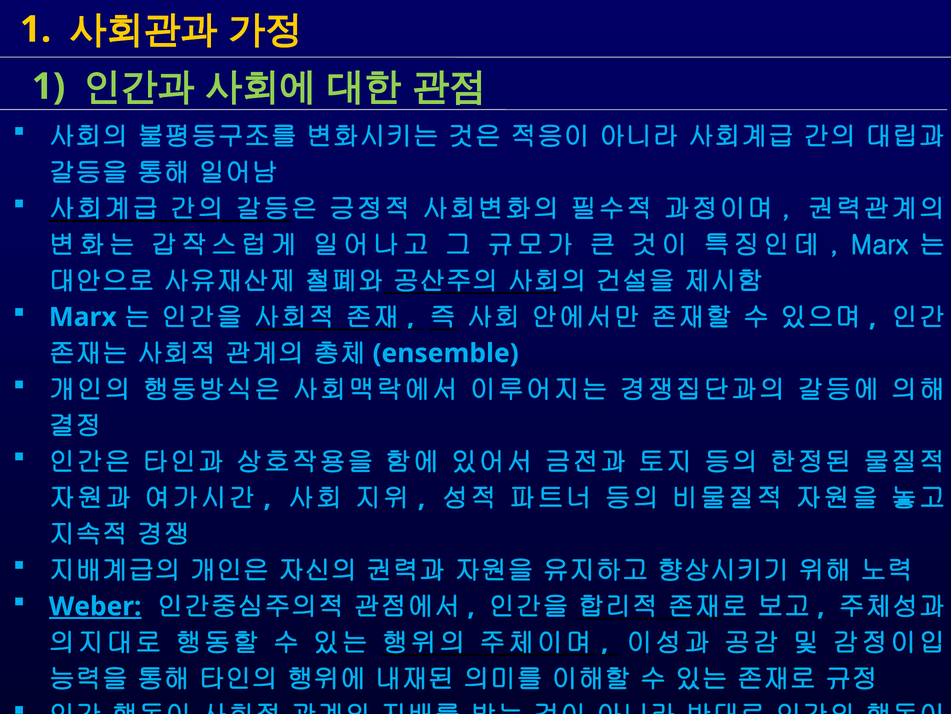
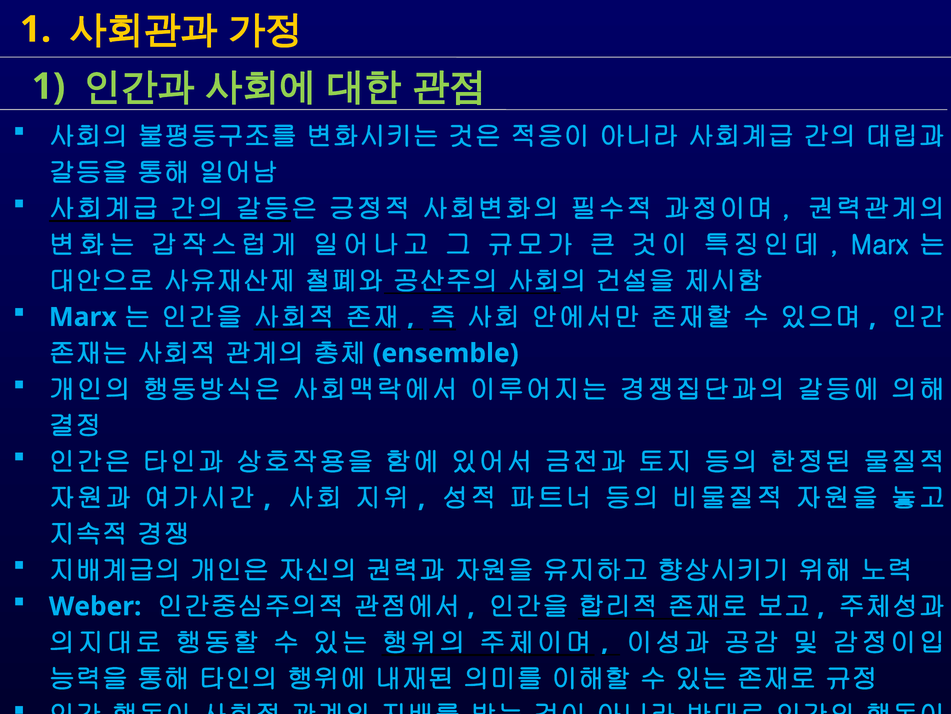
Weber underline: present -> none
